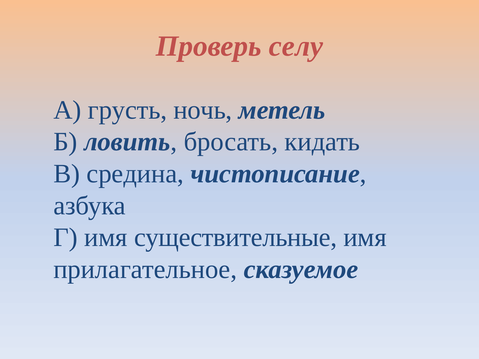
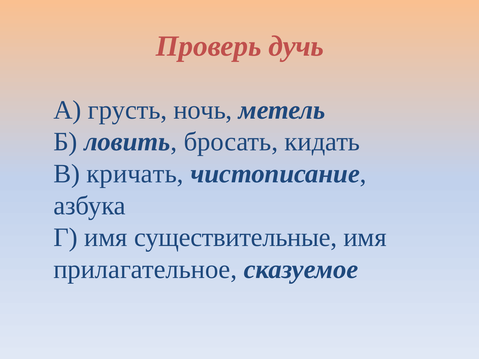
селу: селу -> дучь
средина: средина -> кричать
